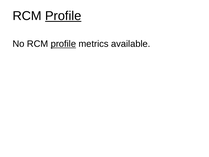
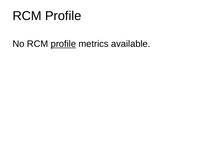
Profile at (63, 16) underline: present -> none
